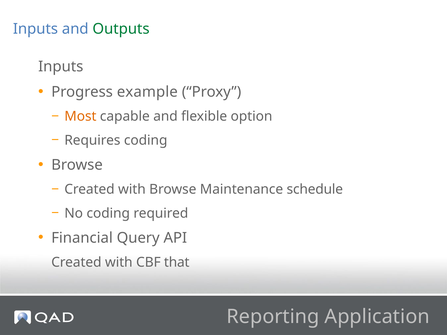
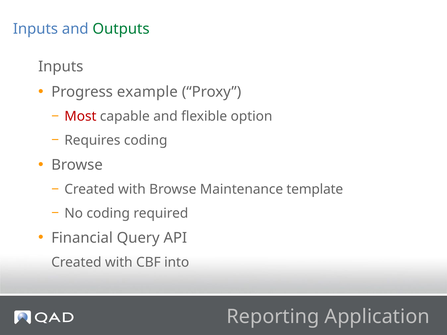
Most colour: orange -> red
schedule: schedule -> template
that: that -> into
